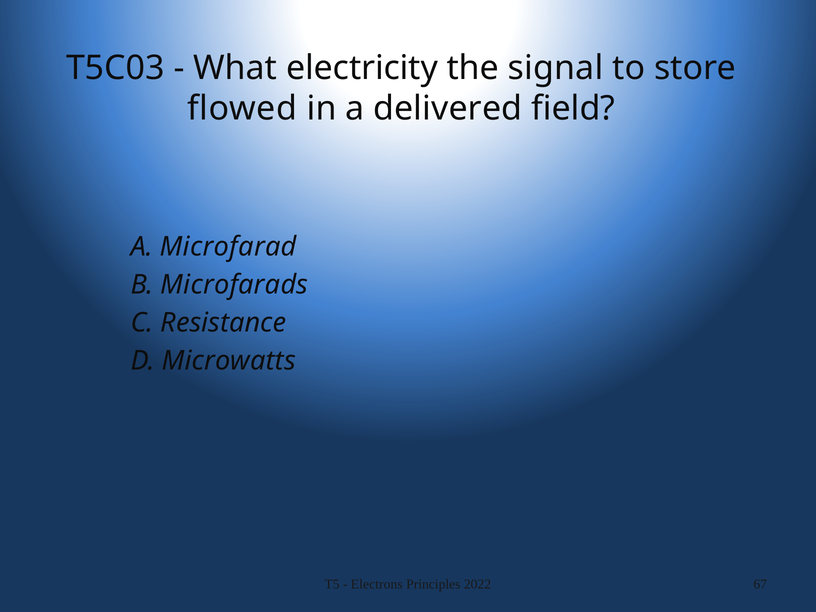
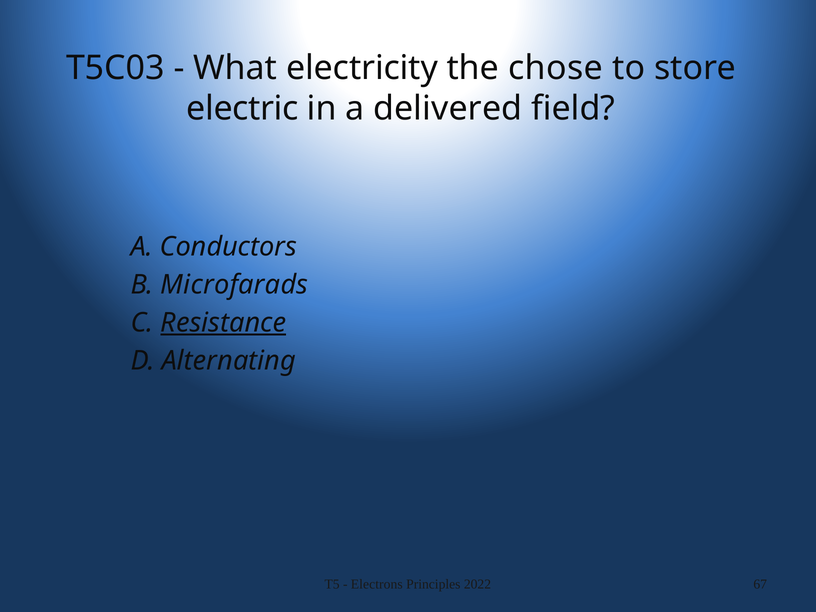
signal: signal -> chose
flowed: flowed -> electric
Microfarad: Microfarad -> Conductors
Resistance underline: none -> present
Microwatts: Microwatts -> Alternating
